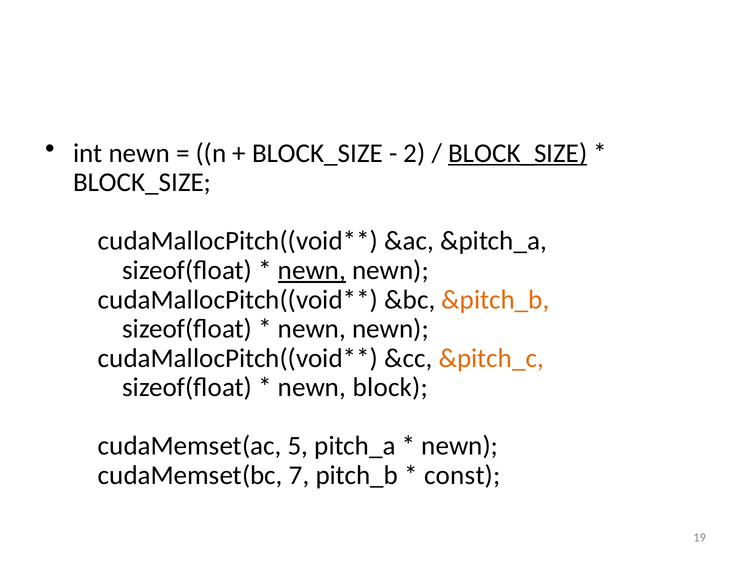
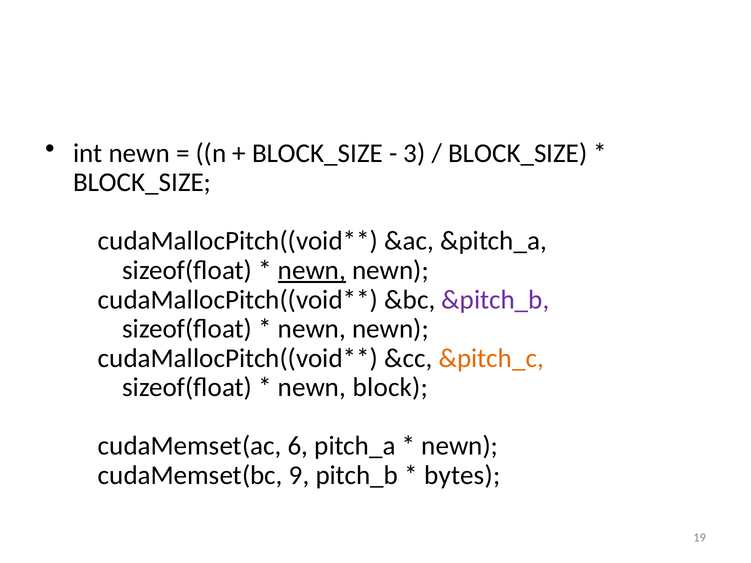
2: 2 -> 3
BLOCK_SIZE at (518, 153) underline: present -> none
&pitch_b colour: orange -> purple
5: 5 -> 6
7: 7 -> 9
const: const -> bytes
